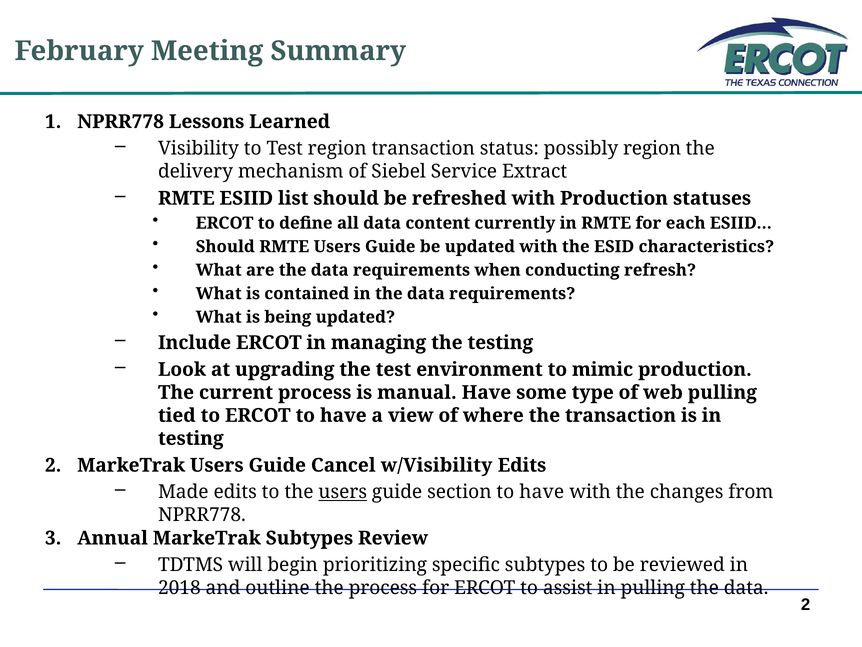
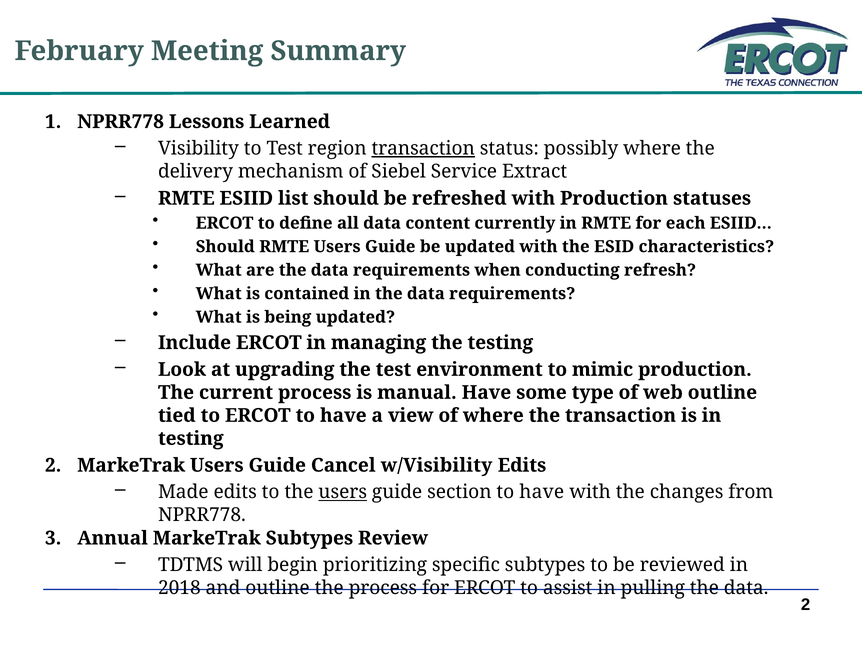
transaction at (423, 148) underline: none -> present
possibly region: region -> where
web pulling: pulling -> outline
